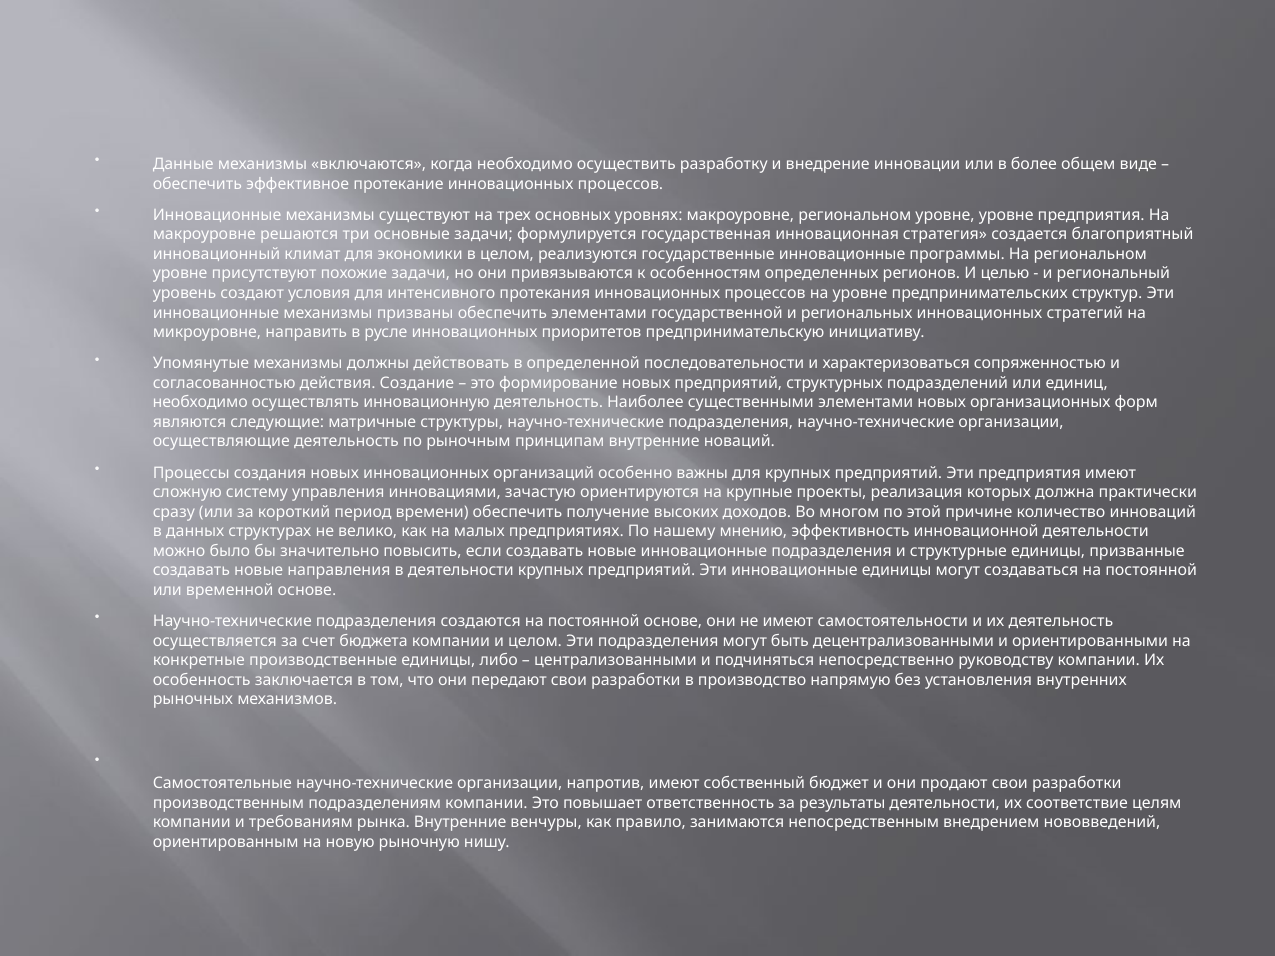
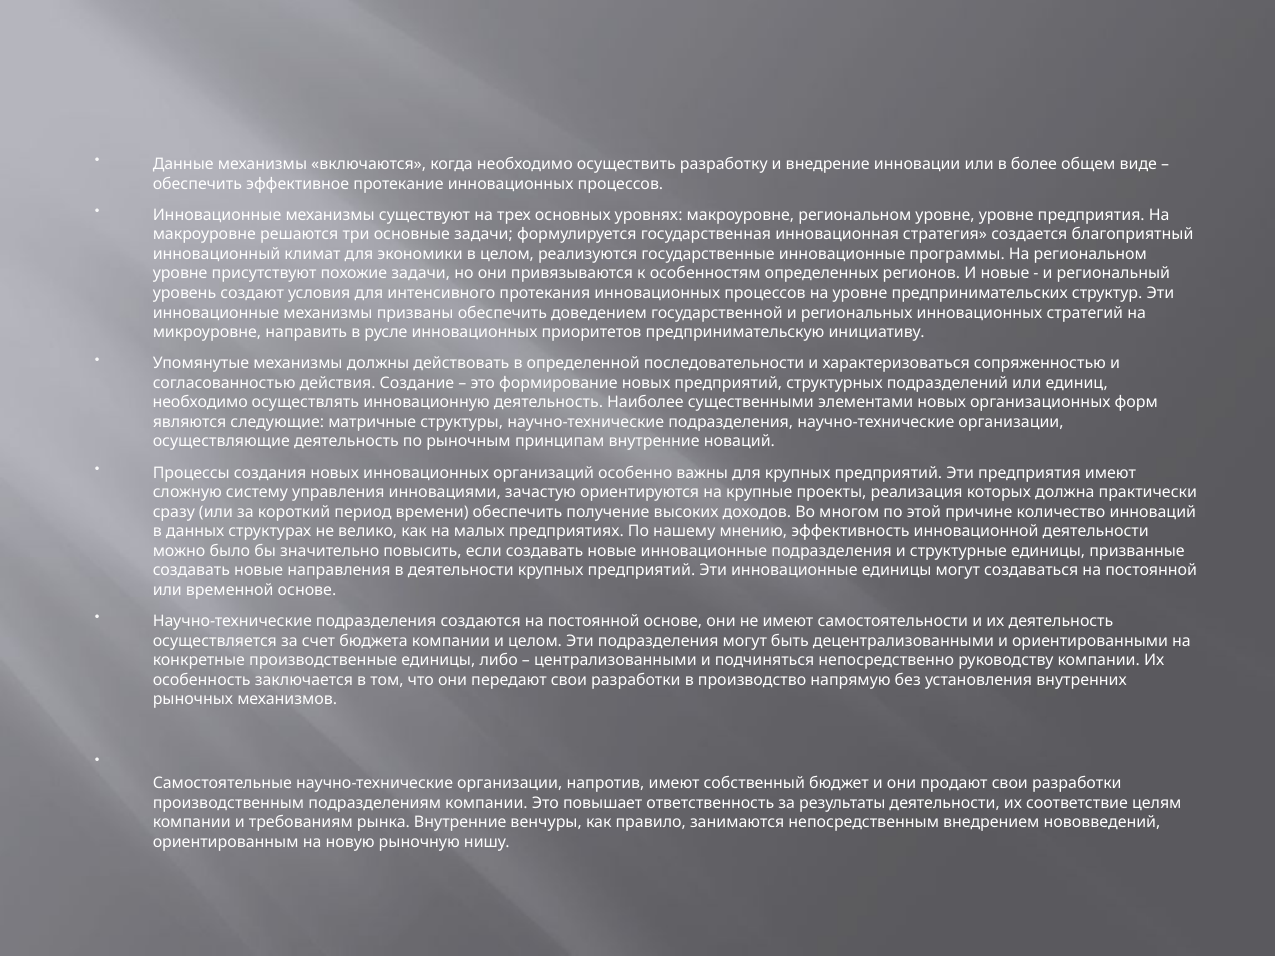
И целью: целью -> новые
обеспечить элементами: элементами -> доведением
